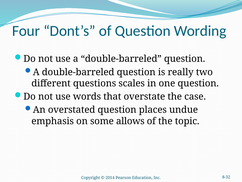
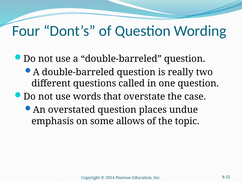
scales: scales -> called
